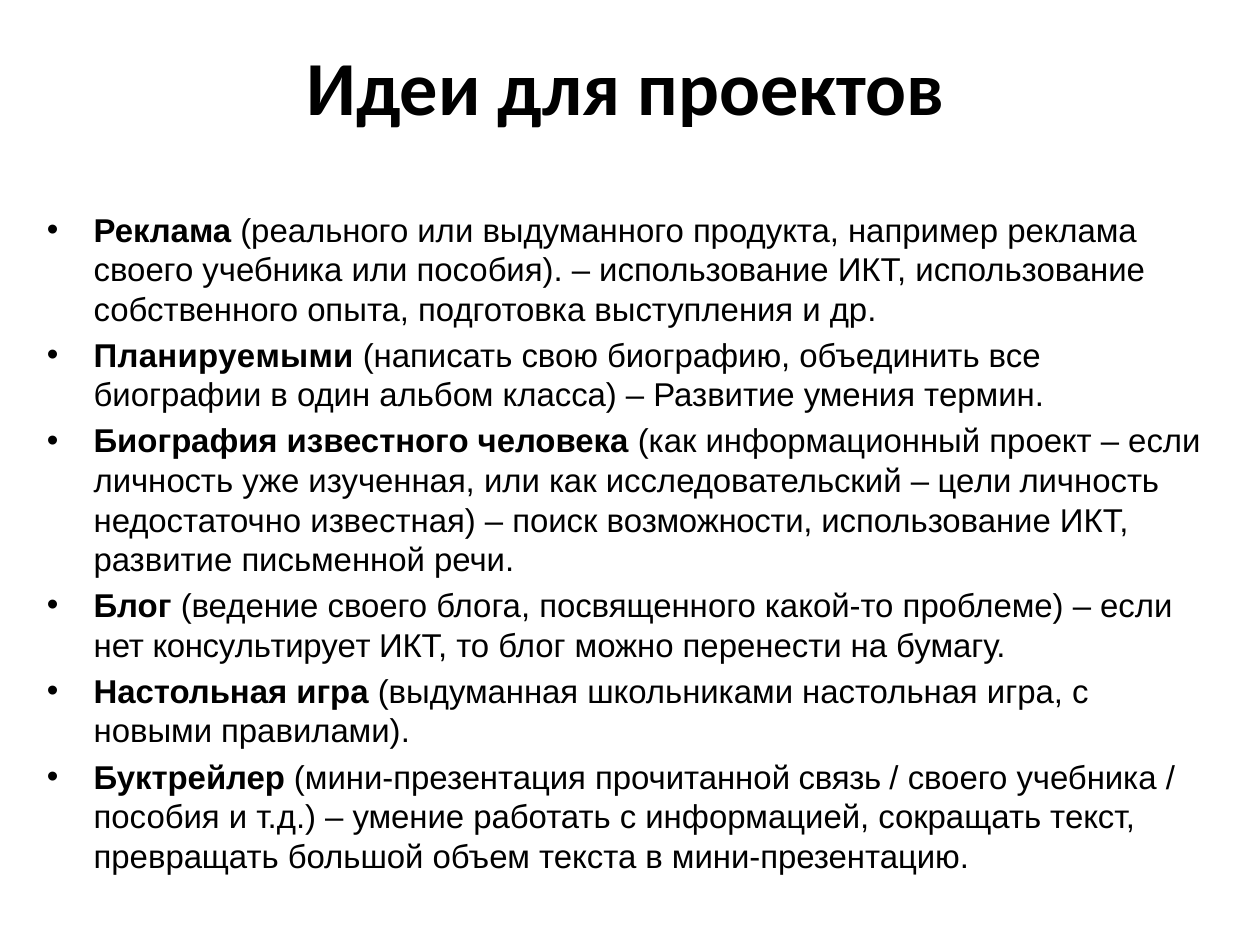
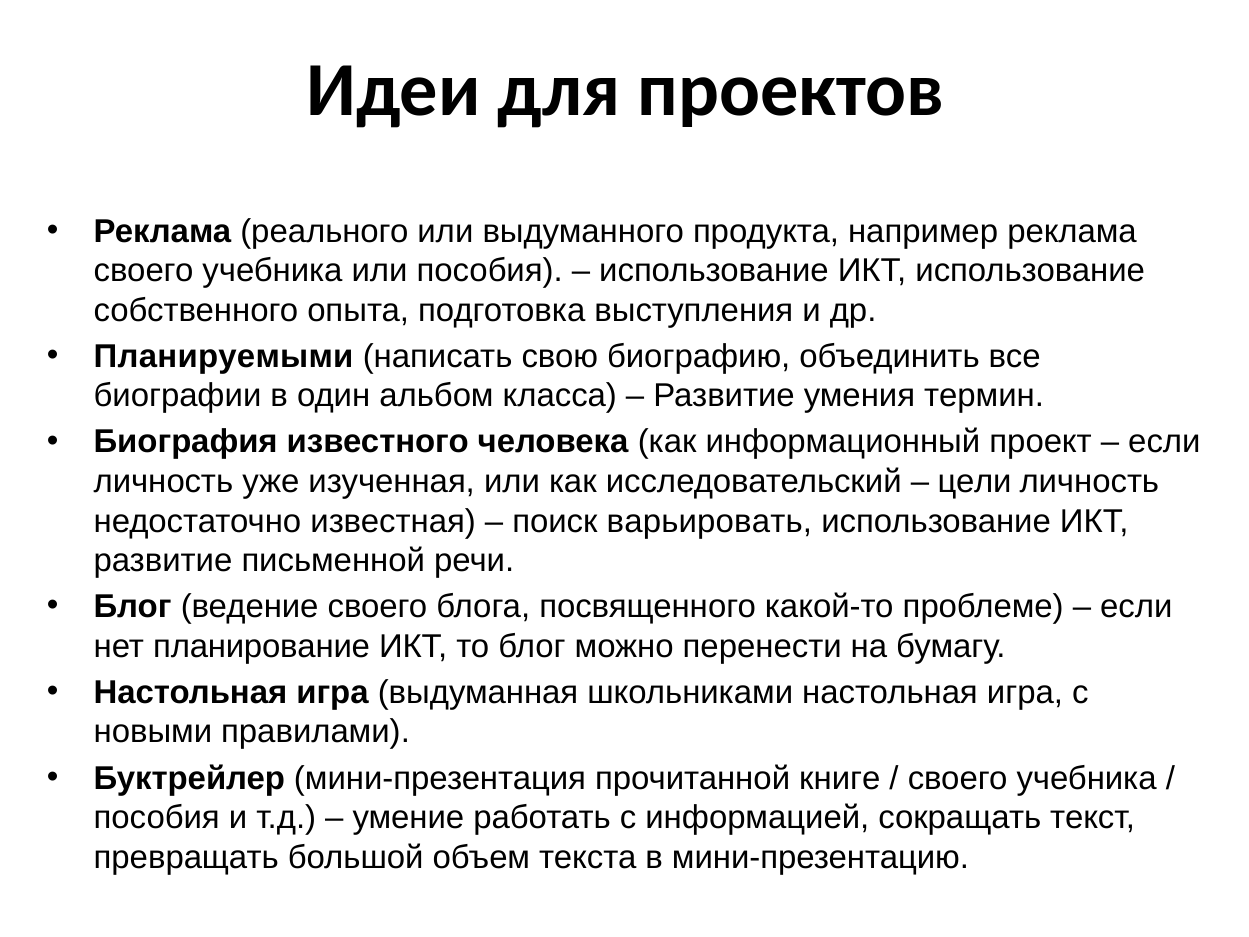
возможности: возможности -> варьировать
консультирует: консультирует -> планирование
связь: связь -> книге
